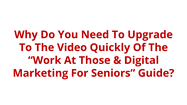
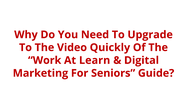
Those: Those -> Learn
